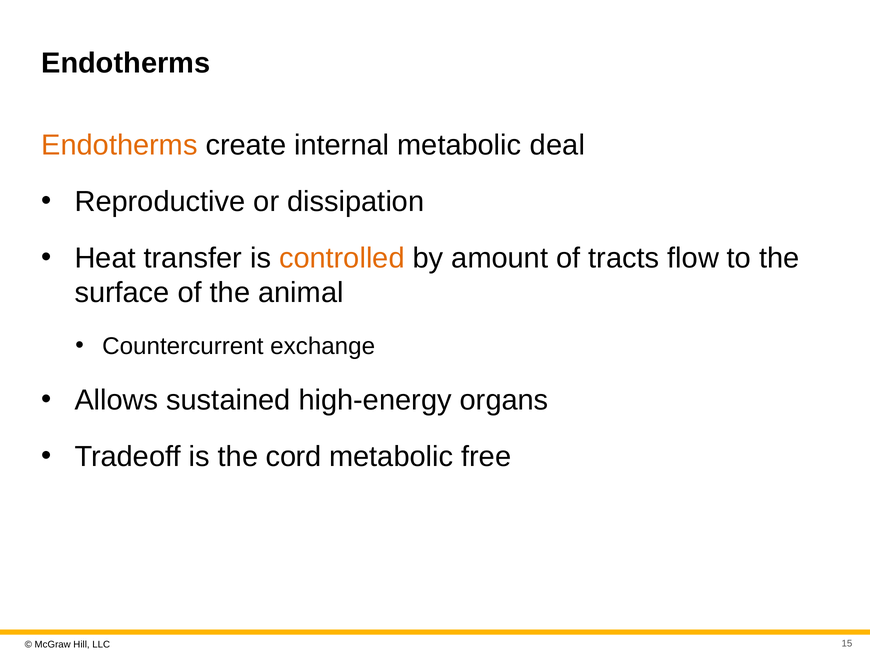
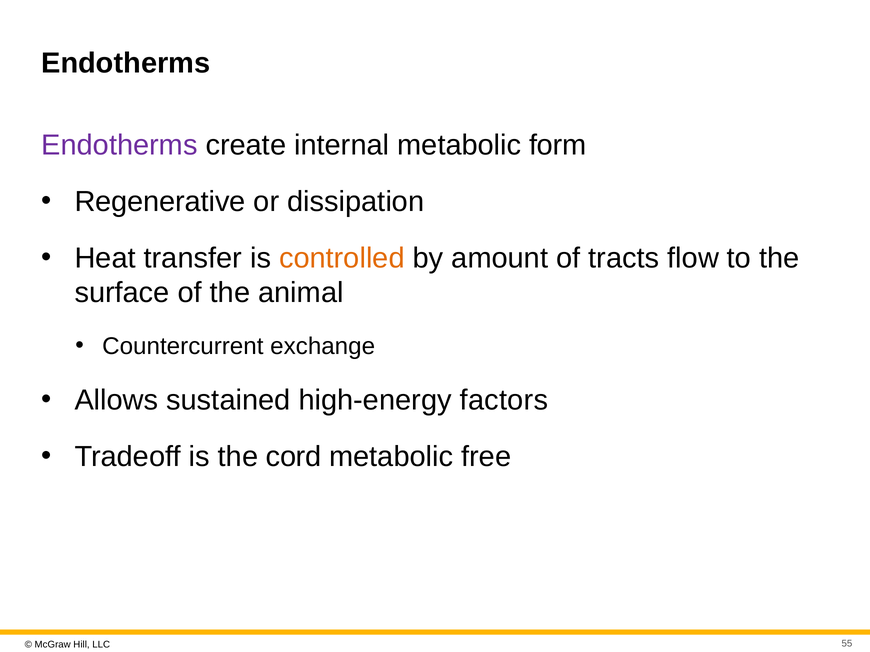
Endotherms at (119, 145) colour: orange -> purple
deal: deal -> form
Reproductive: Reproductive -> Regenerative
organs: organs -> factors
15: 15 -> 55
